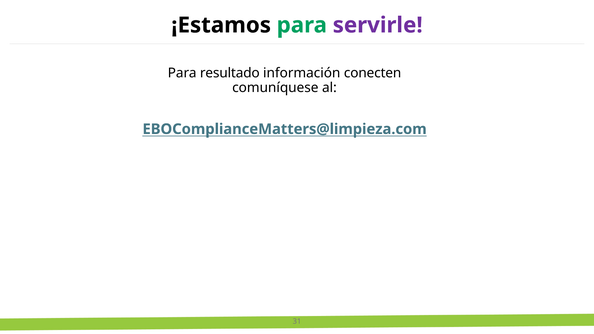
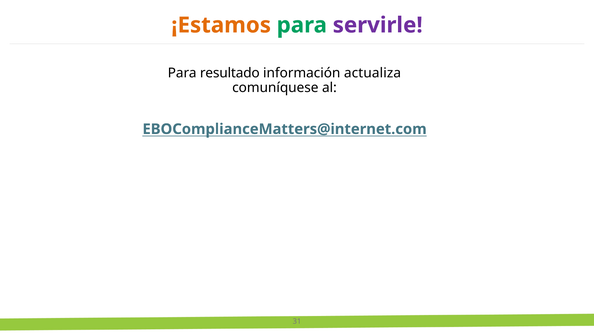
¡Estamos colour: black -> orange
conecten: conecten -> actualiza
EBOComplianceMatters@limpieza.com: EBOComplianceMatters@limpieza.com -> EBOComplianceMatters@internet.com
